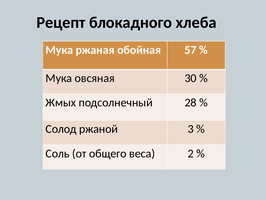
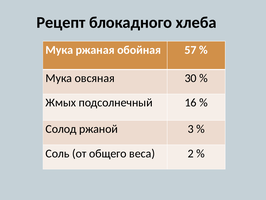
28: 28 -> 16
